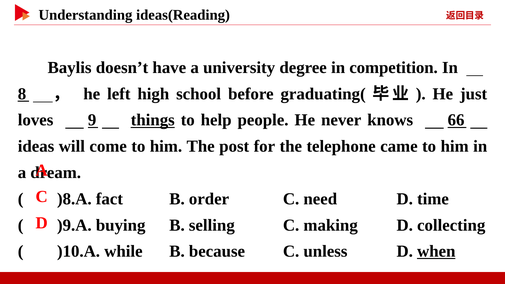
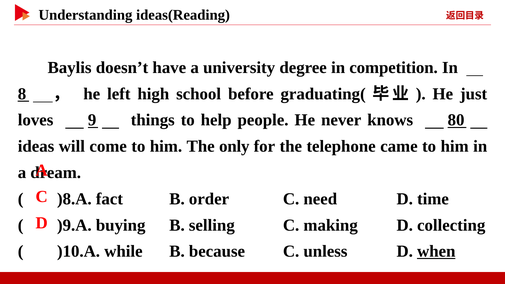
things underline: present -> none
66: 66 -> 80
post: post -> only
